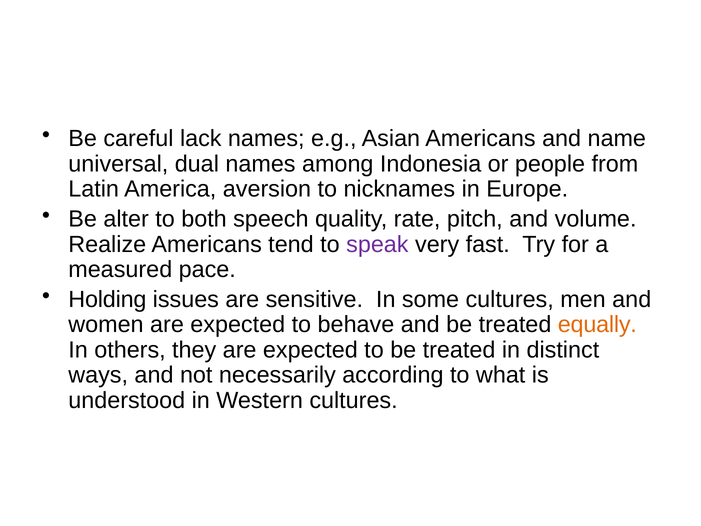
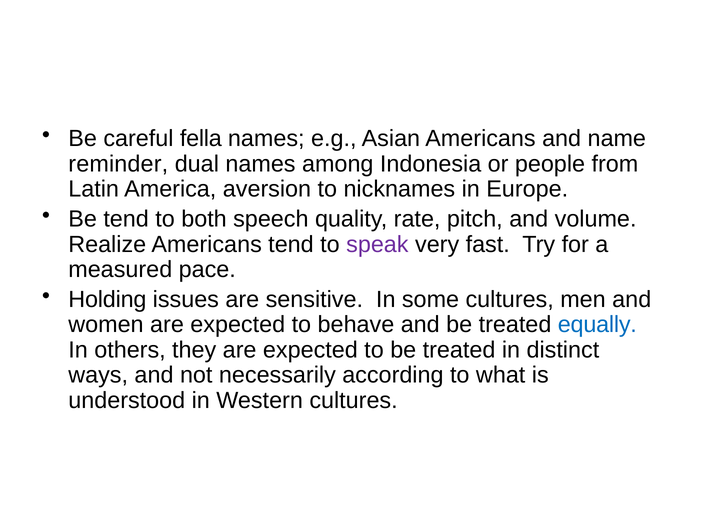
lack: lack -> fella
universal: universal -> reminder
Be alter: alter -> tend
equally colour: orange -> blue
